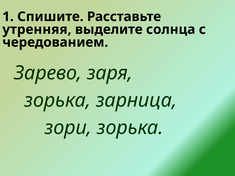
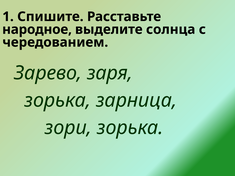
утренняя: утренняя -> народное
